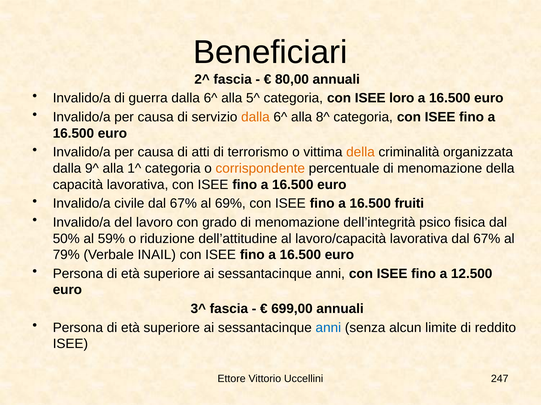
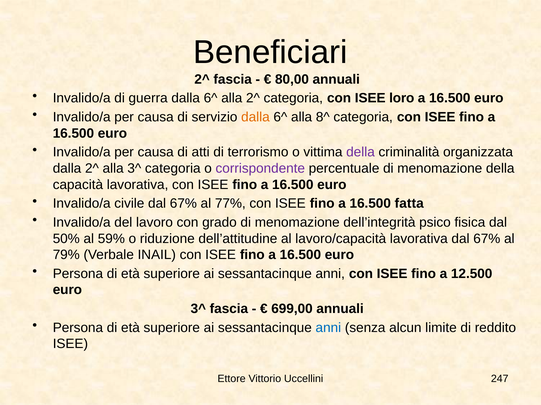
alla 5^: 5^ -> 2^
della at (360, 152) colour: orange -> purple
dalla 9^: 9^ -> 2^
alla 1^: 1^ -> 3^
corrispondente colour: orange -> purple
69%: 69% -> 77%
fruiti: fruiti -> fatta
